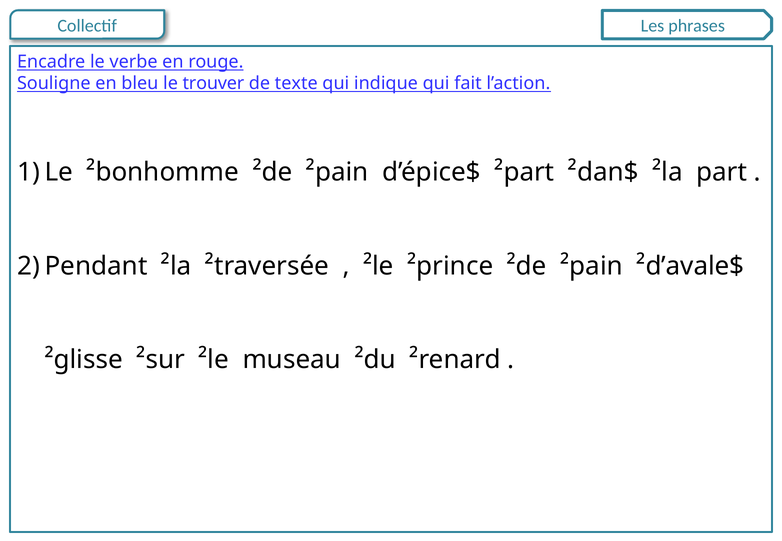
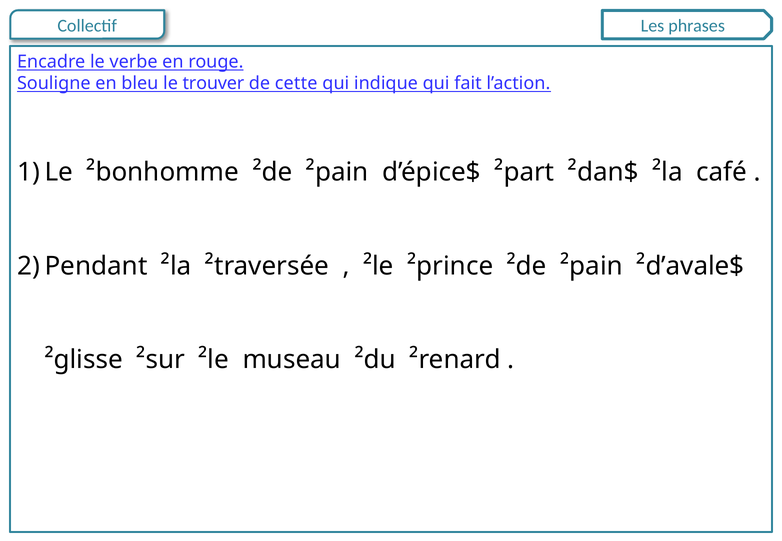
texte: texte -> cette
part: part -> café
